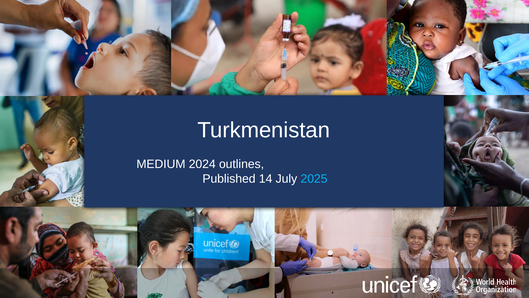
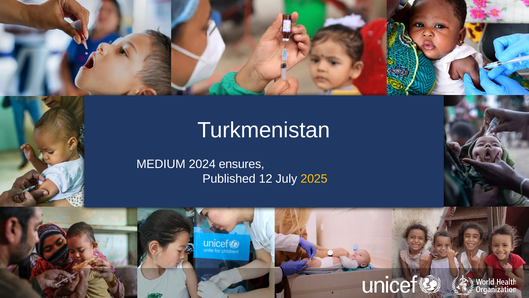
outlines: outlines -> ensures
14: 14 -> 12
2025 colour: light blue -> yellow
